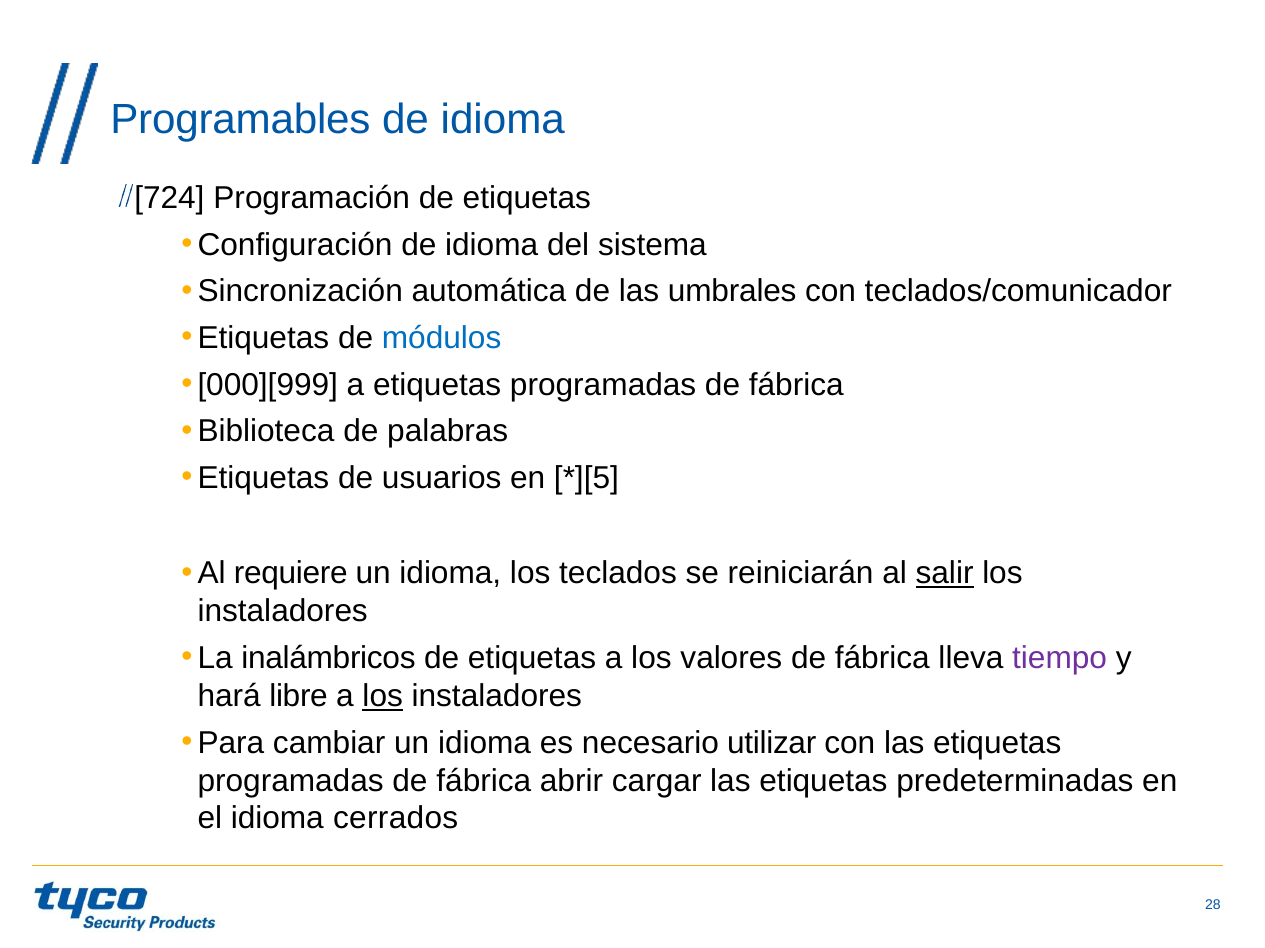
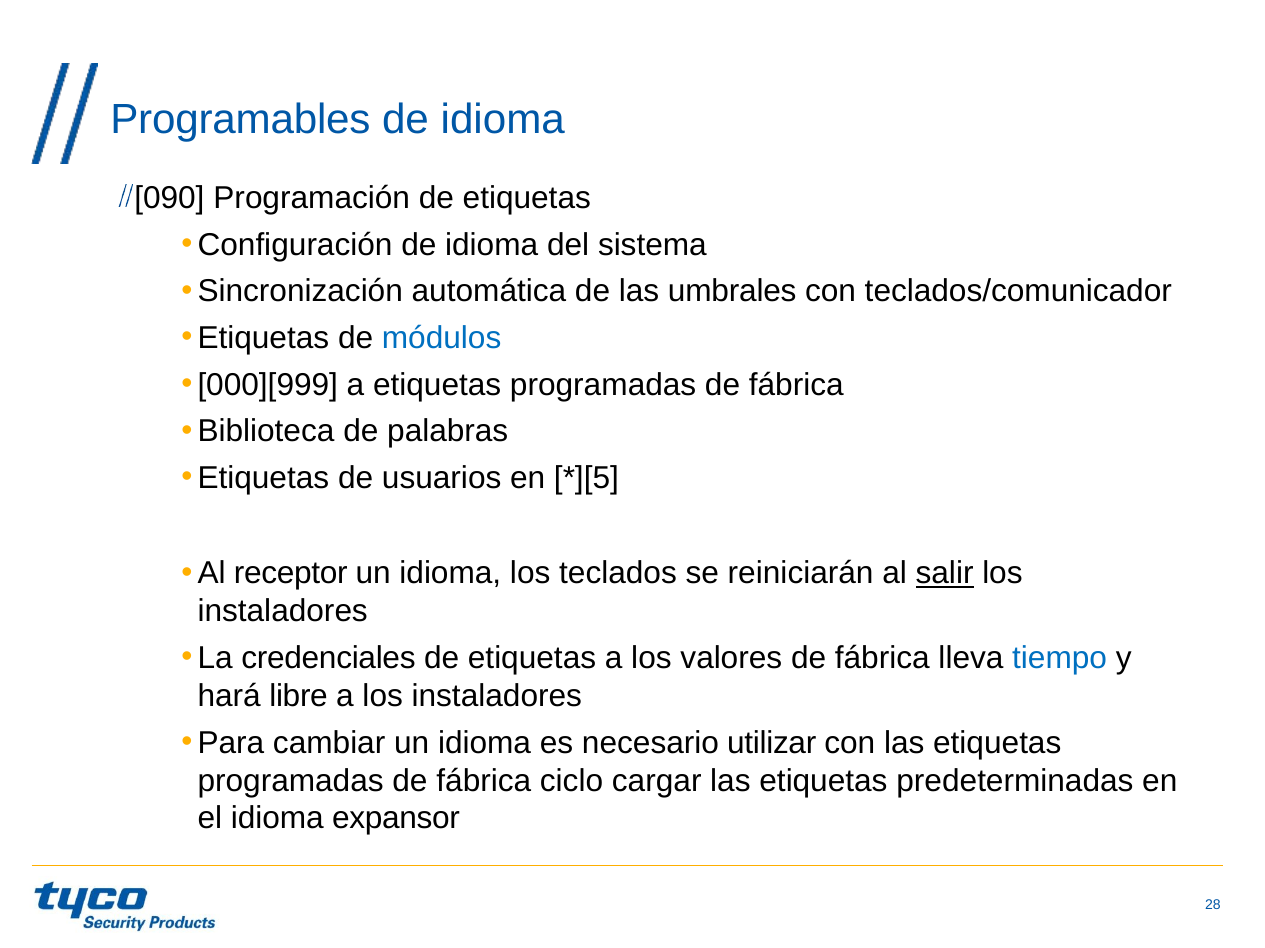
724: 724 -> 090
requiere: requiere -> receptor
inalámbricos: inalámbricos -> credenciales
tiempo colour: purple -> blue
los at (383, 697) underline: present -> none
abrir: abrir -> ciclo
cerrados: cerrados -> expansor
